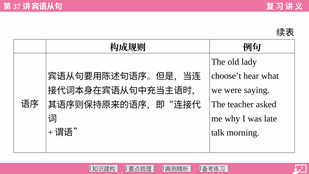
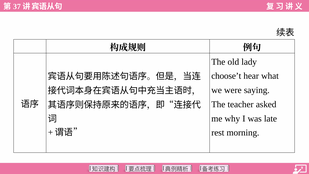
talk: talk -> rest
